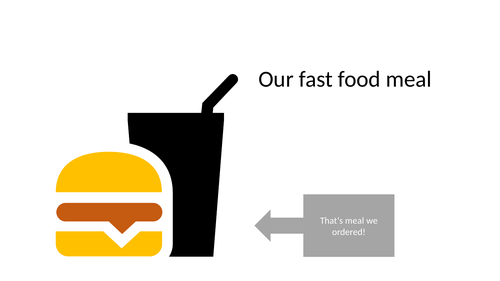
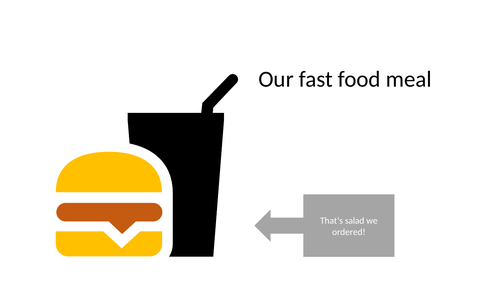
That‘s meal: meal -> salad
